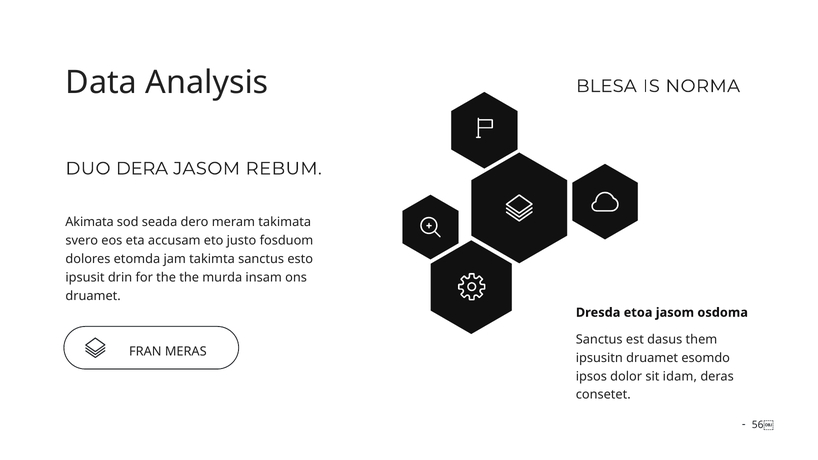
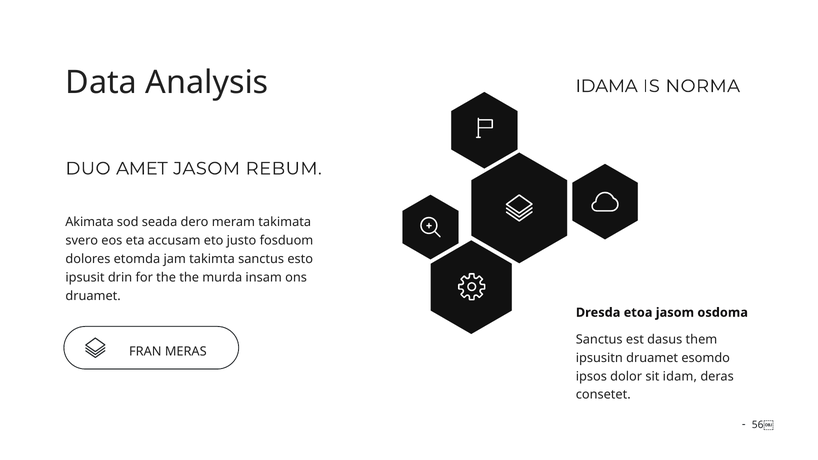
BLESA: BLESA -> IDAMA
DERA: DERA -> AMET
